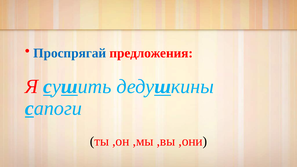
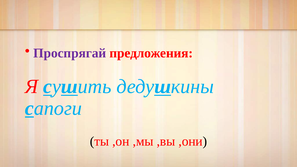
Проспрягай colour: blue -> purple
